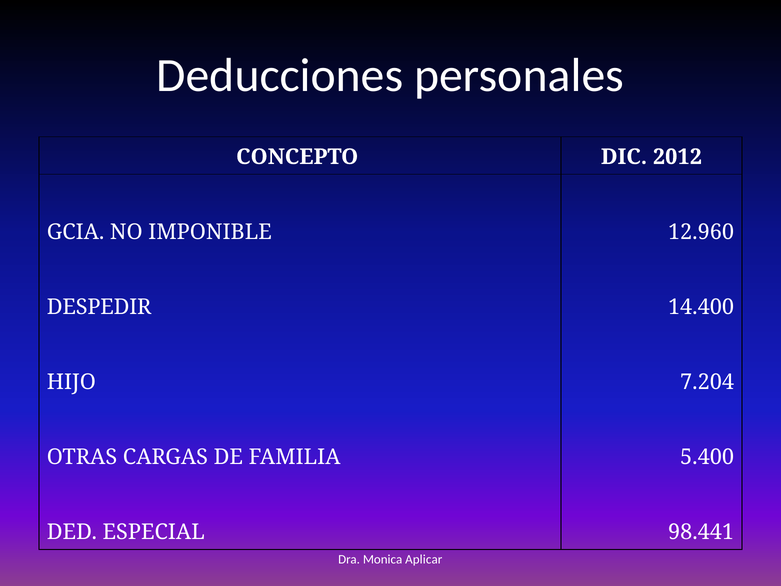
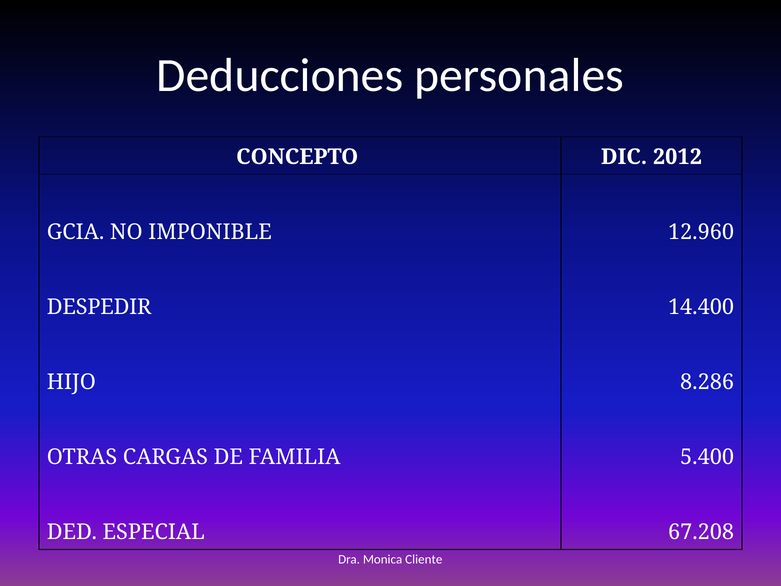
7.204: 7.204 -> 8.286
98.441: 98.441 -> 67.208
Aplicar: Aplicar -> Cliente
